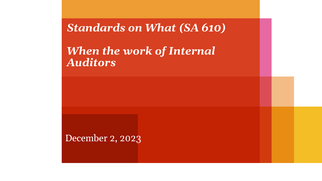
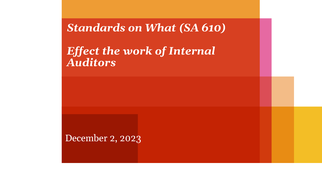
When: When -> Effect
